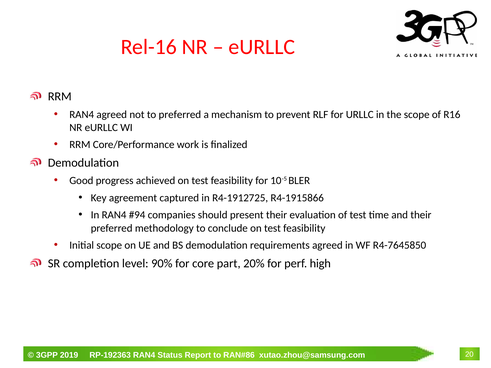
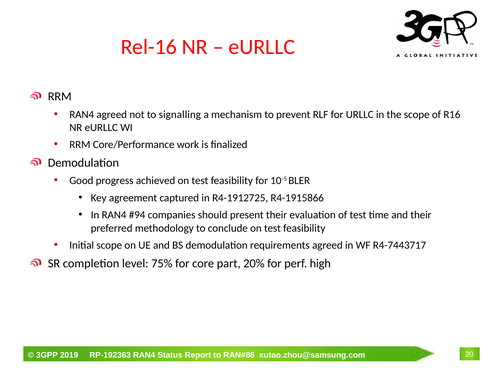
to preferred: preferred -> signalling
R4-7645850: R4-7645850 -> R4-7443717
90%: 90% -> 75%
